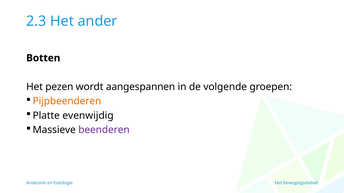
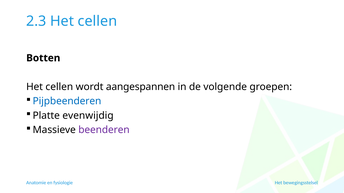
2.3 Het ander: ander -> cellen
pezen at (59, 87): pezen -> cellen
Pijpbeenderen colour: orange -> blue
